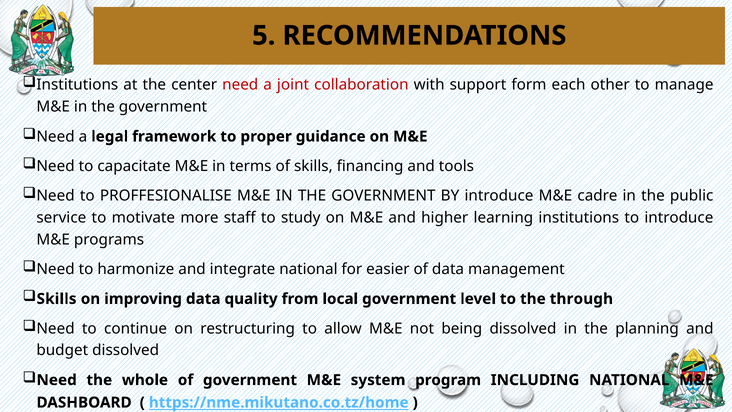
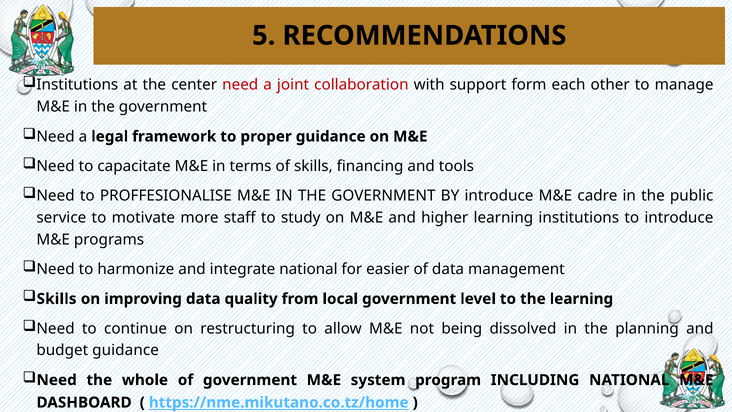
the through: through -> learning
budget dissolved: dissolved -> guidance
